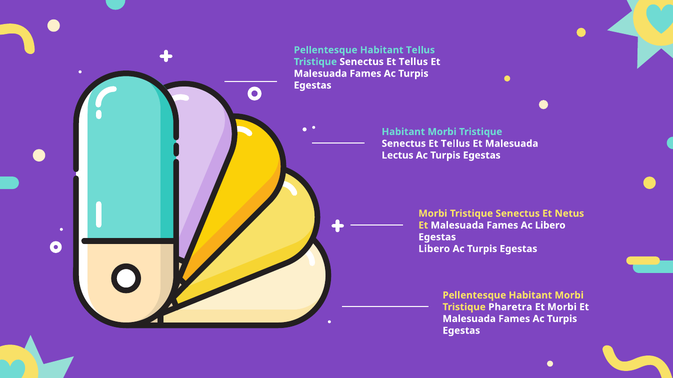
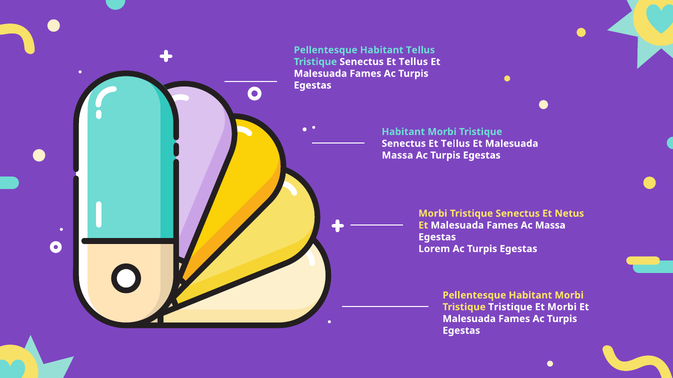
Lectus at (398, 156): Lectus -> Massa
Ac Libero: Libero -> Massa
Libero at (434, 249): Libero -> Lorem
Tristique Pharetra: Pharetra -> Tristique
